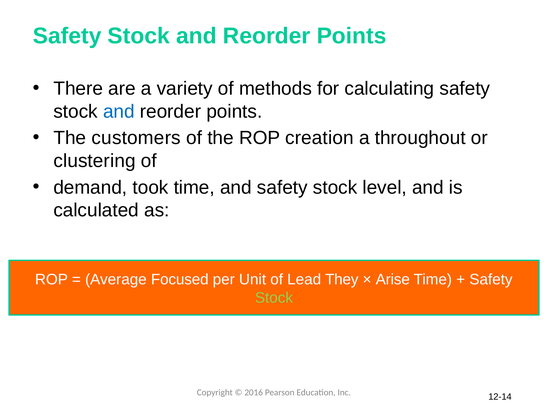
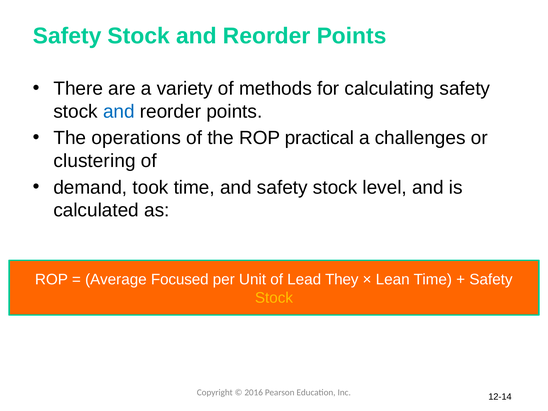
customers: customers -> operations
creation: creation -> practical
throughout: throughout -> challenges
Arise: Arise -> Lean
Stock at (274, 298) colour: light green -> yellow
